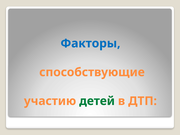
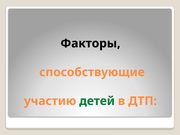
Факторы colour: blue -> black
